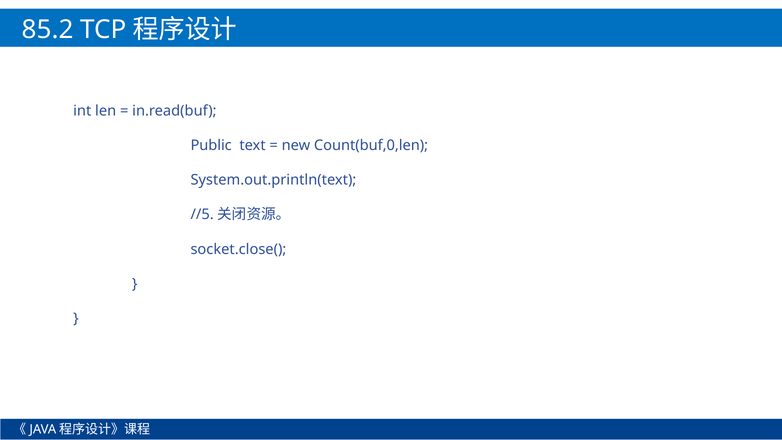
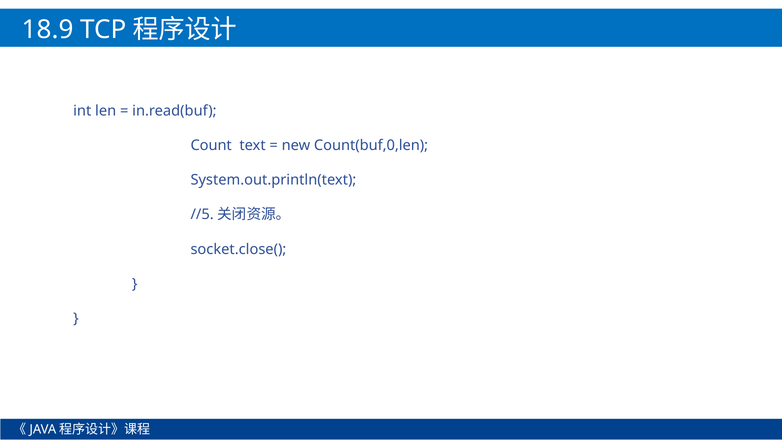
85.2: 85.2 -> 18.9
Public: Public -> Count
